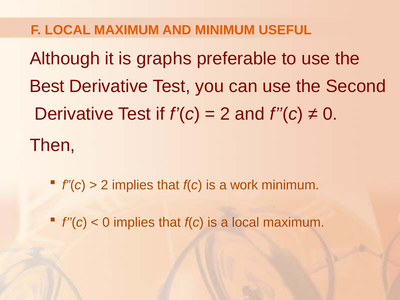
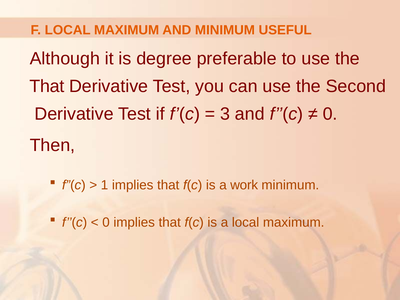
graphs: graphs -> degree
Best at (47, 86): Best -> That
2 at (225, 114): 2 -> 3
2 at (105, 185): 2 -> 1
